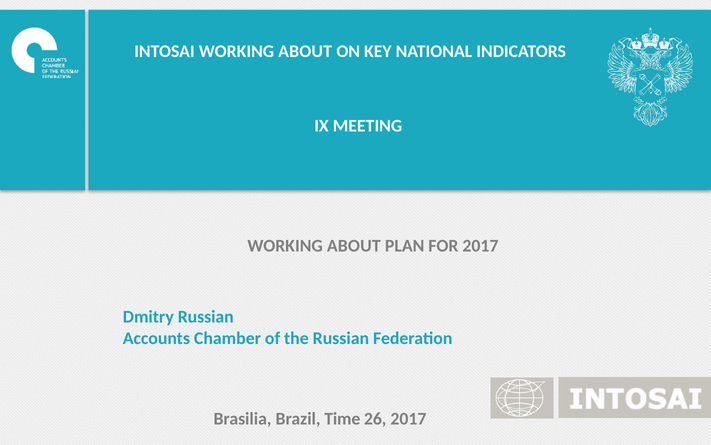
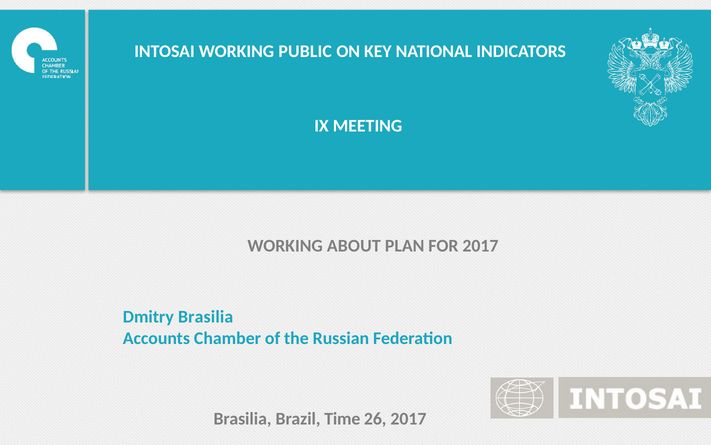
INTOSAI WORKING ABOUT: ABOUT -> PUBLIC
Dmitry Russian: Russian -> Brasilia
